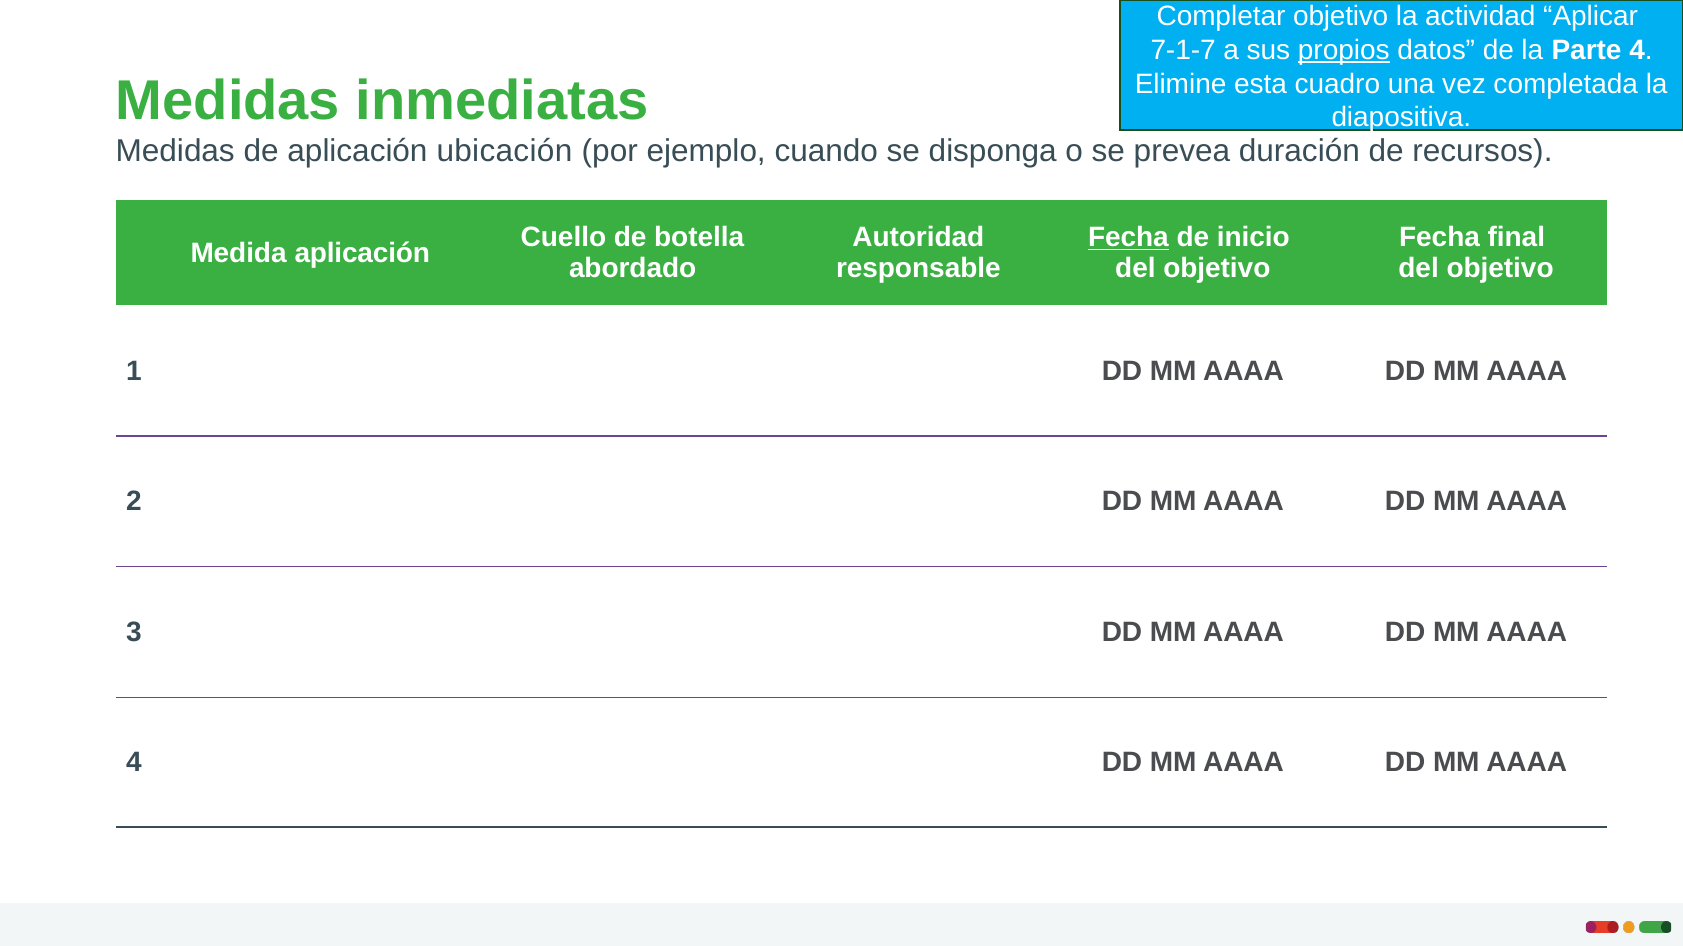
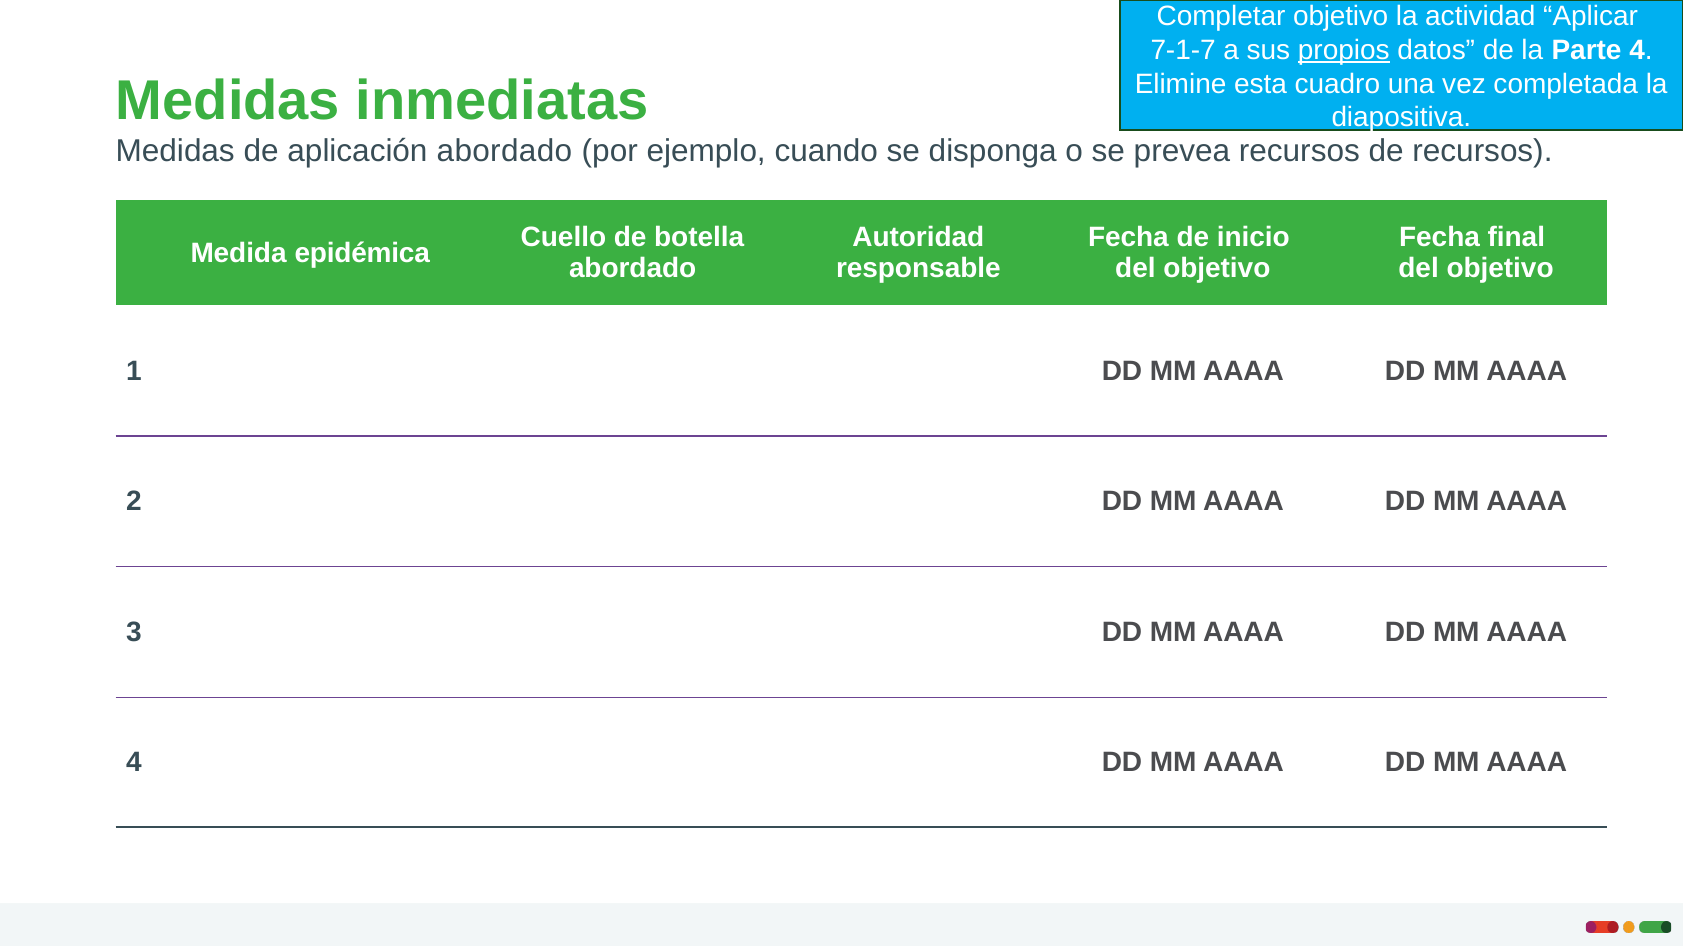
aplicación ubicación: ubicación -> abordado
prevea duración: duración -> recursos
Fecha at (1128, 238) underline: present -> none
Medida aplicación: aplicación -> epidémica
